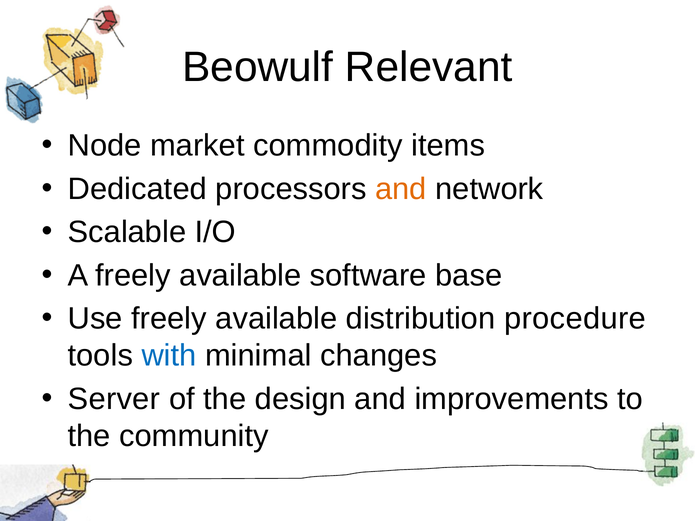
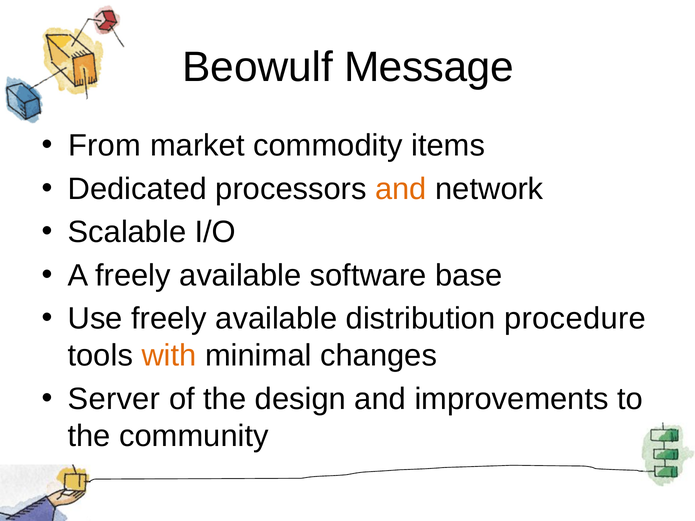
Relevant: Relevant -> Message
Node: Node -> From
with colour: blue -> orange
